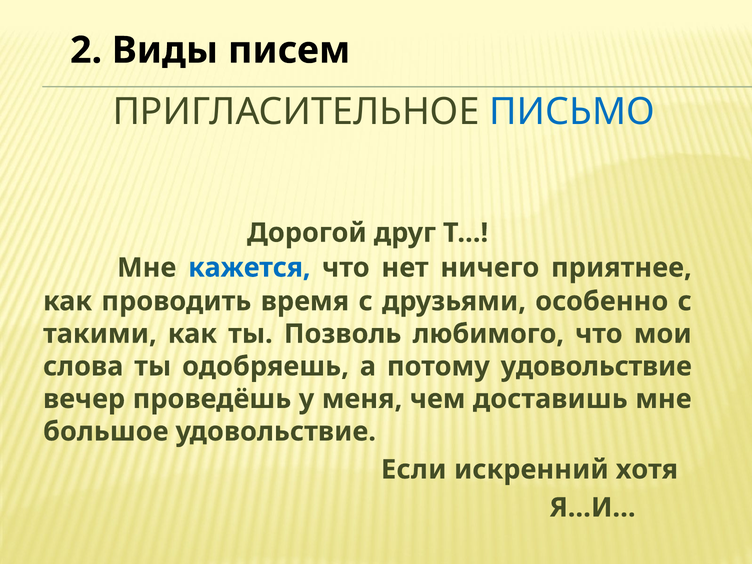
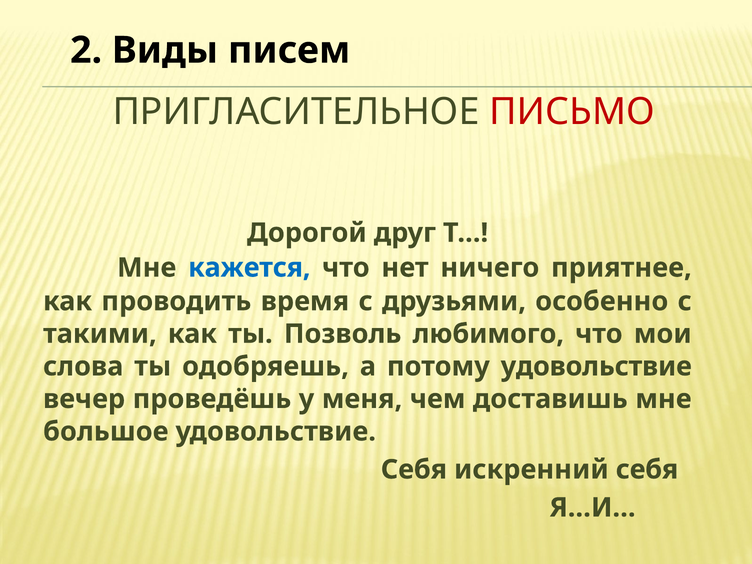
ПИСЬМО colour: blue -> red
Если at (414, 470): Если -> Себя
искренний хотя: хотя -> себя
